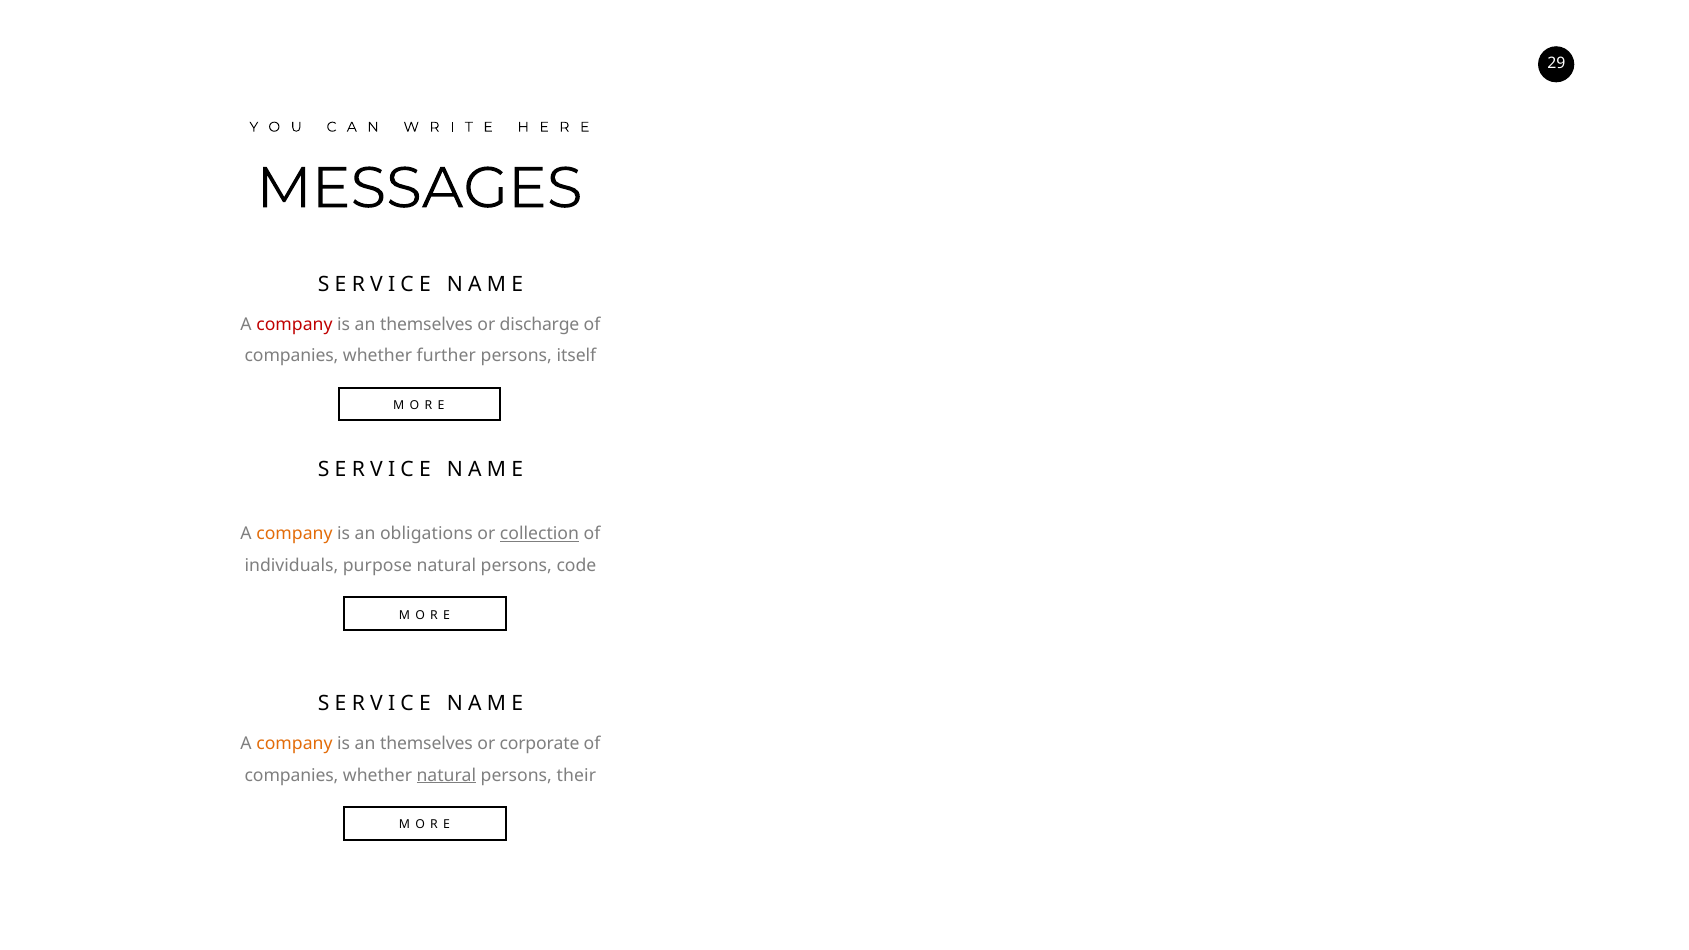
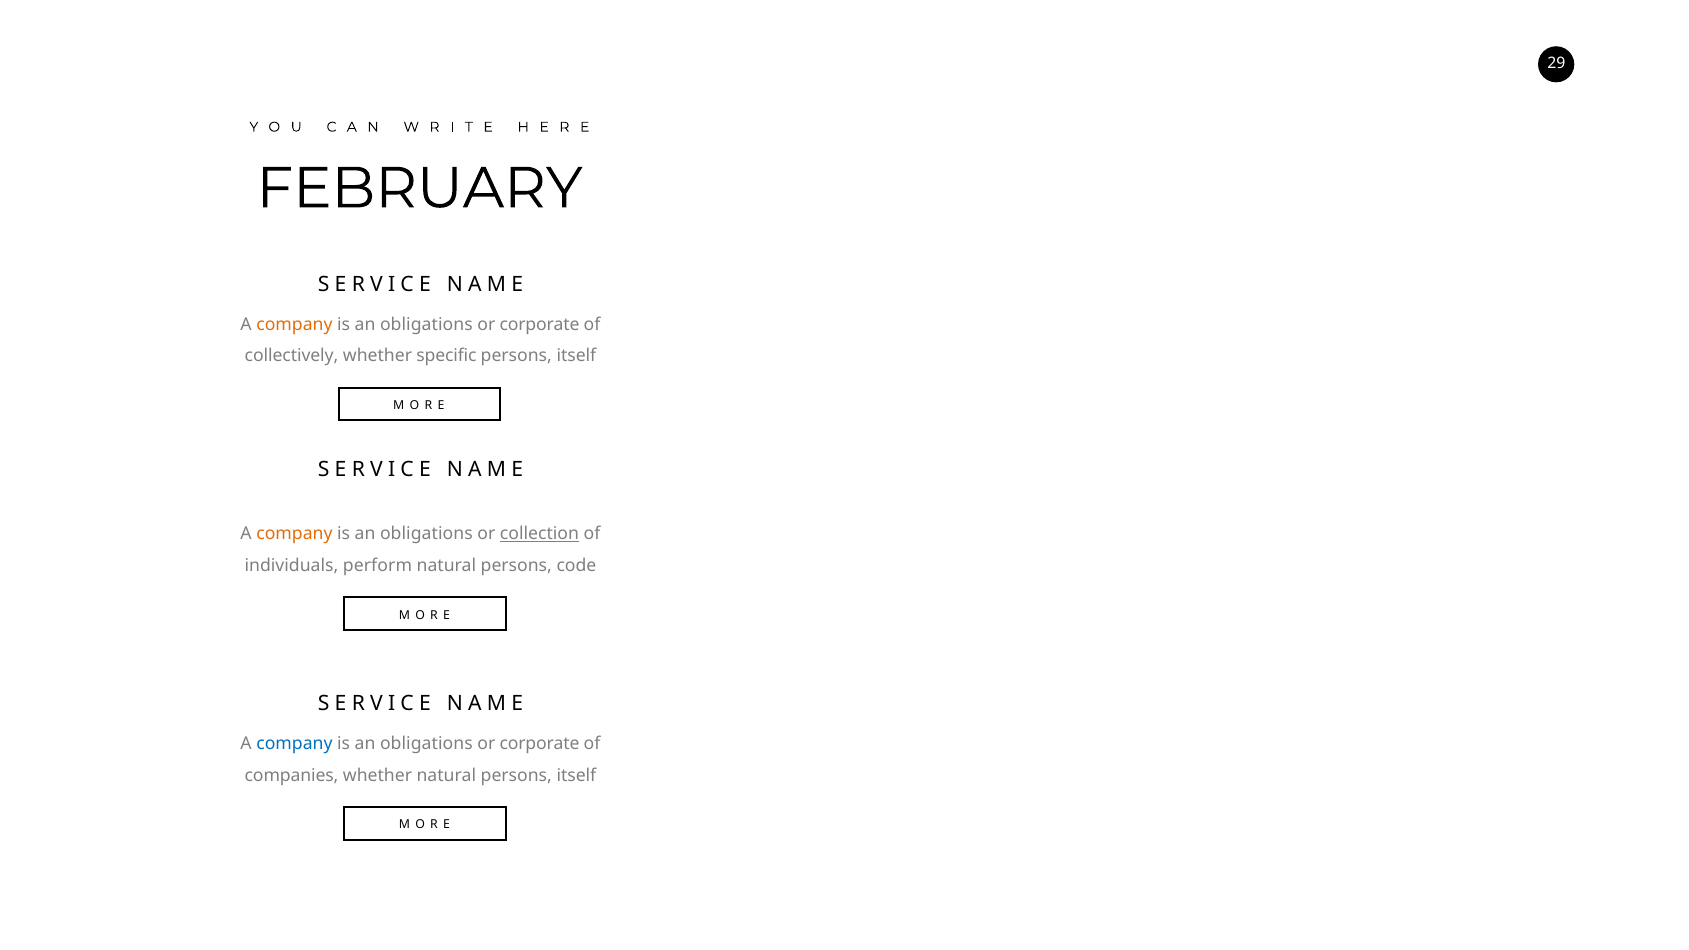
MESSAGES: MESSAGES -> FEBRUARY
company at (294, 325) colour: red -> orange
themselves at (426, 325): themselves -> obligations
discharge at (540, 325): discharge -> corporate
companies at (292, 356): companies -> collectively
further: further -> specific
purpose: purpose -> perform
company at (294, 744) colour: orange -> blue
themselves at (426, 744): themselves -> obligations
natural at (446, 775) underline: present -> none
their at (576, 775): their -> itself
